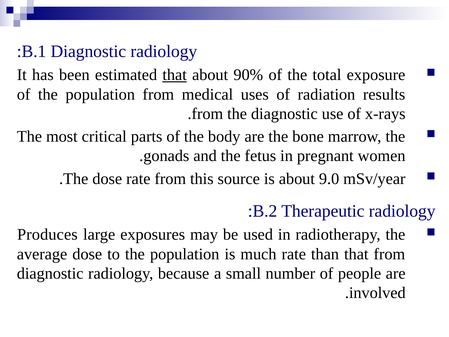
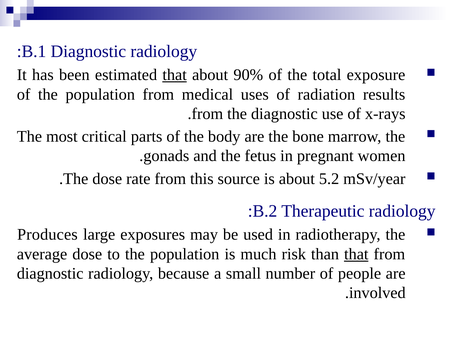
9.0: 9.0 -> 5.2
much rate: rate -> risk
that at (356, 254) underline: none -> present
